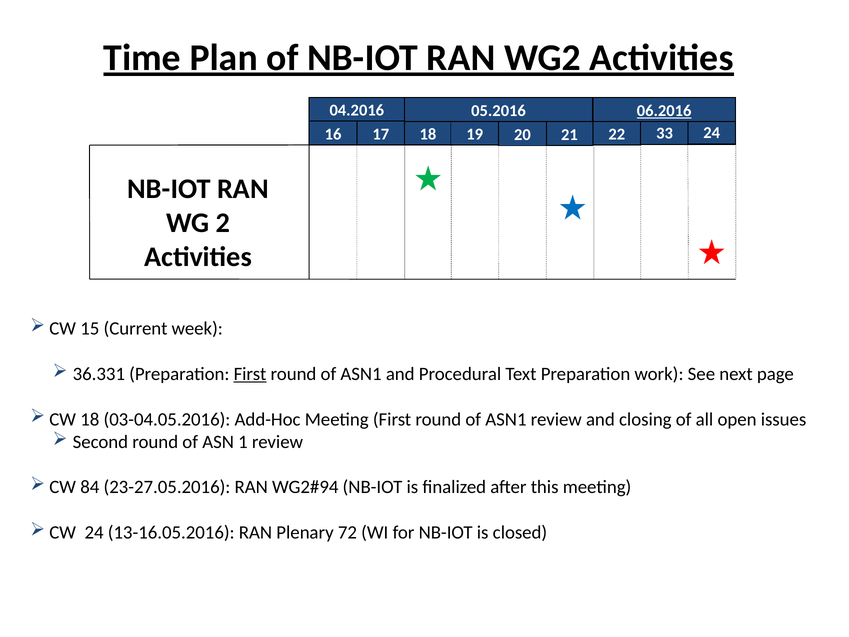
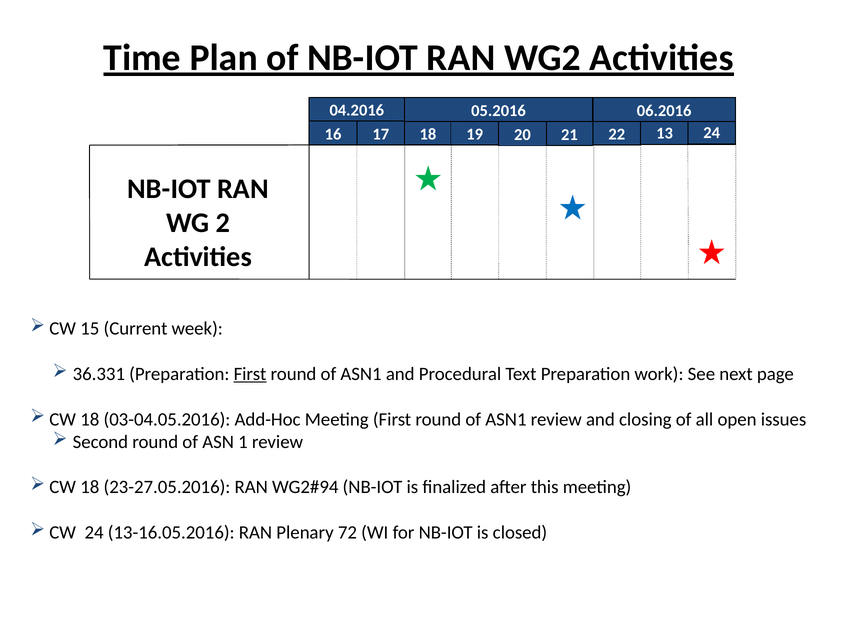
06.2016 underline: present -> none
33: 33 -> 13
84 at (90, 487): 84 -> 18
